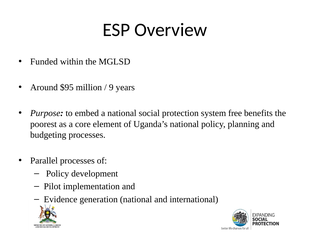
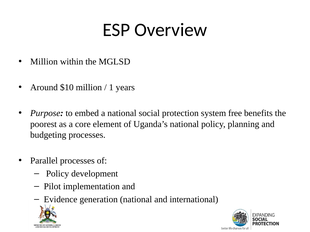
Funded at (44, 62): Funded -> Million
$95: $95 -> $10
9: 9 -> 1
